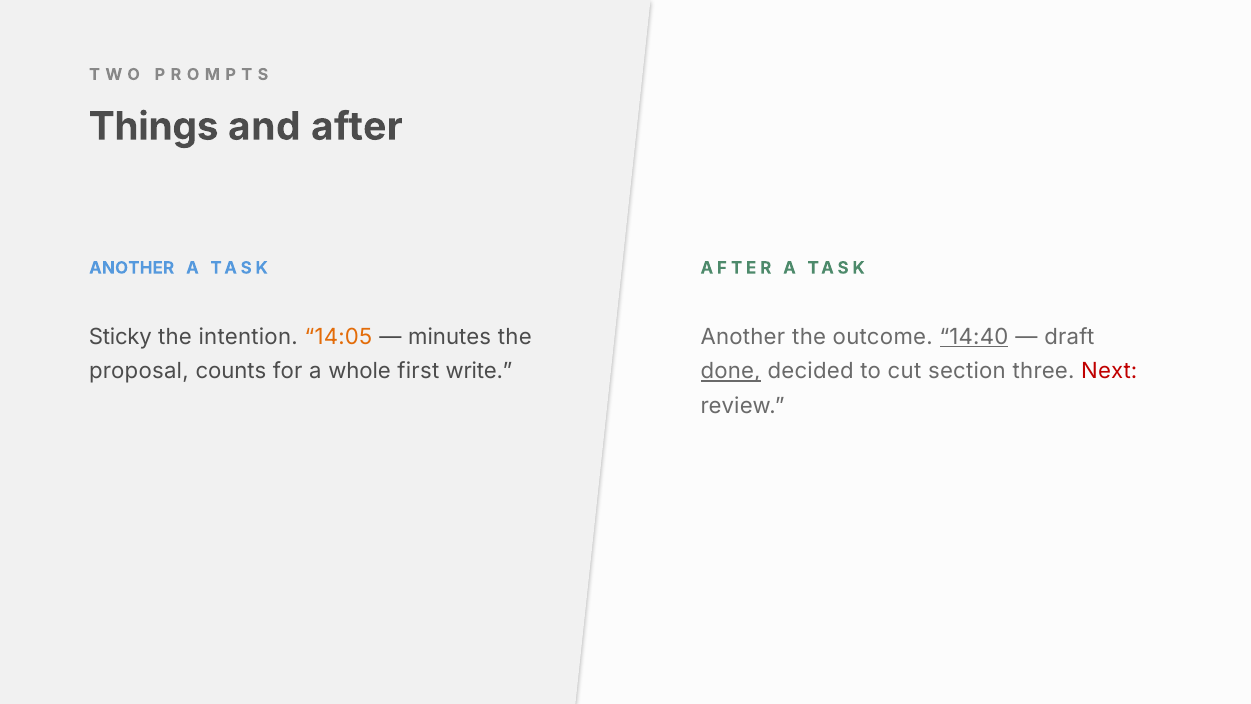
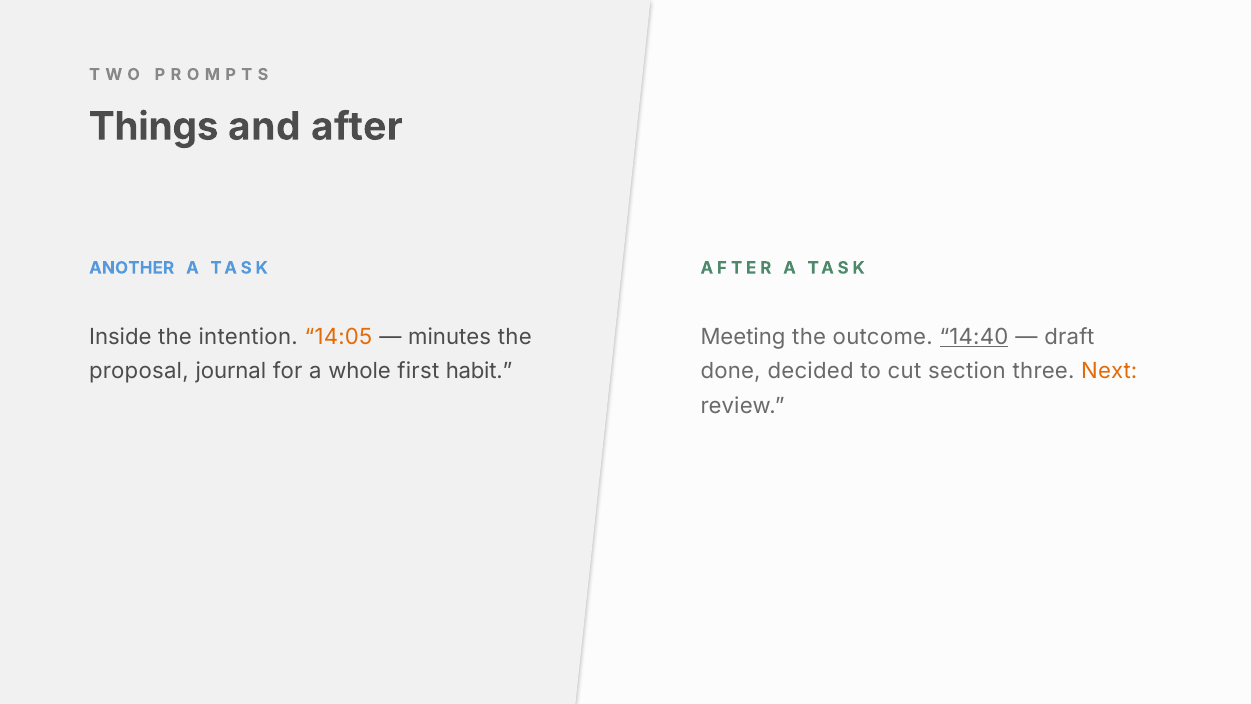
Sticky: Sticky -> Inside
Another at (743, 337): Another -> Meeting
counts: counts -> journal
write: write -> habit
done underline: present -> none
Next colour: red -> orange
